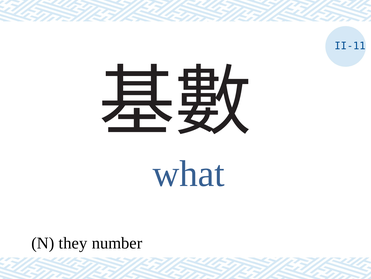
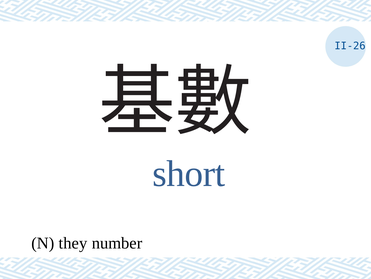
II-11: II-11 -> II-26
what: what -> short
